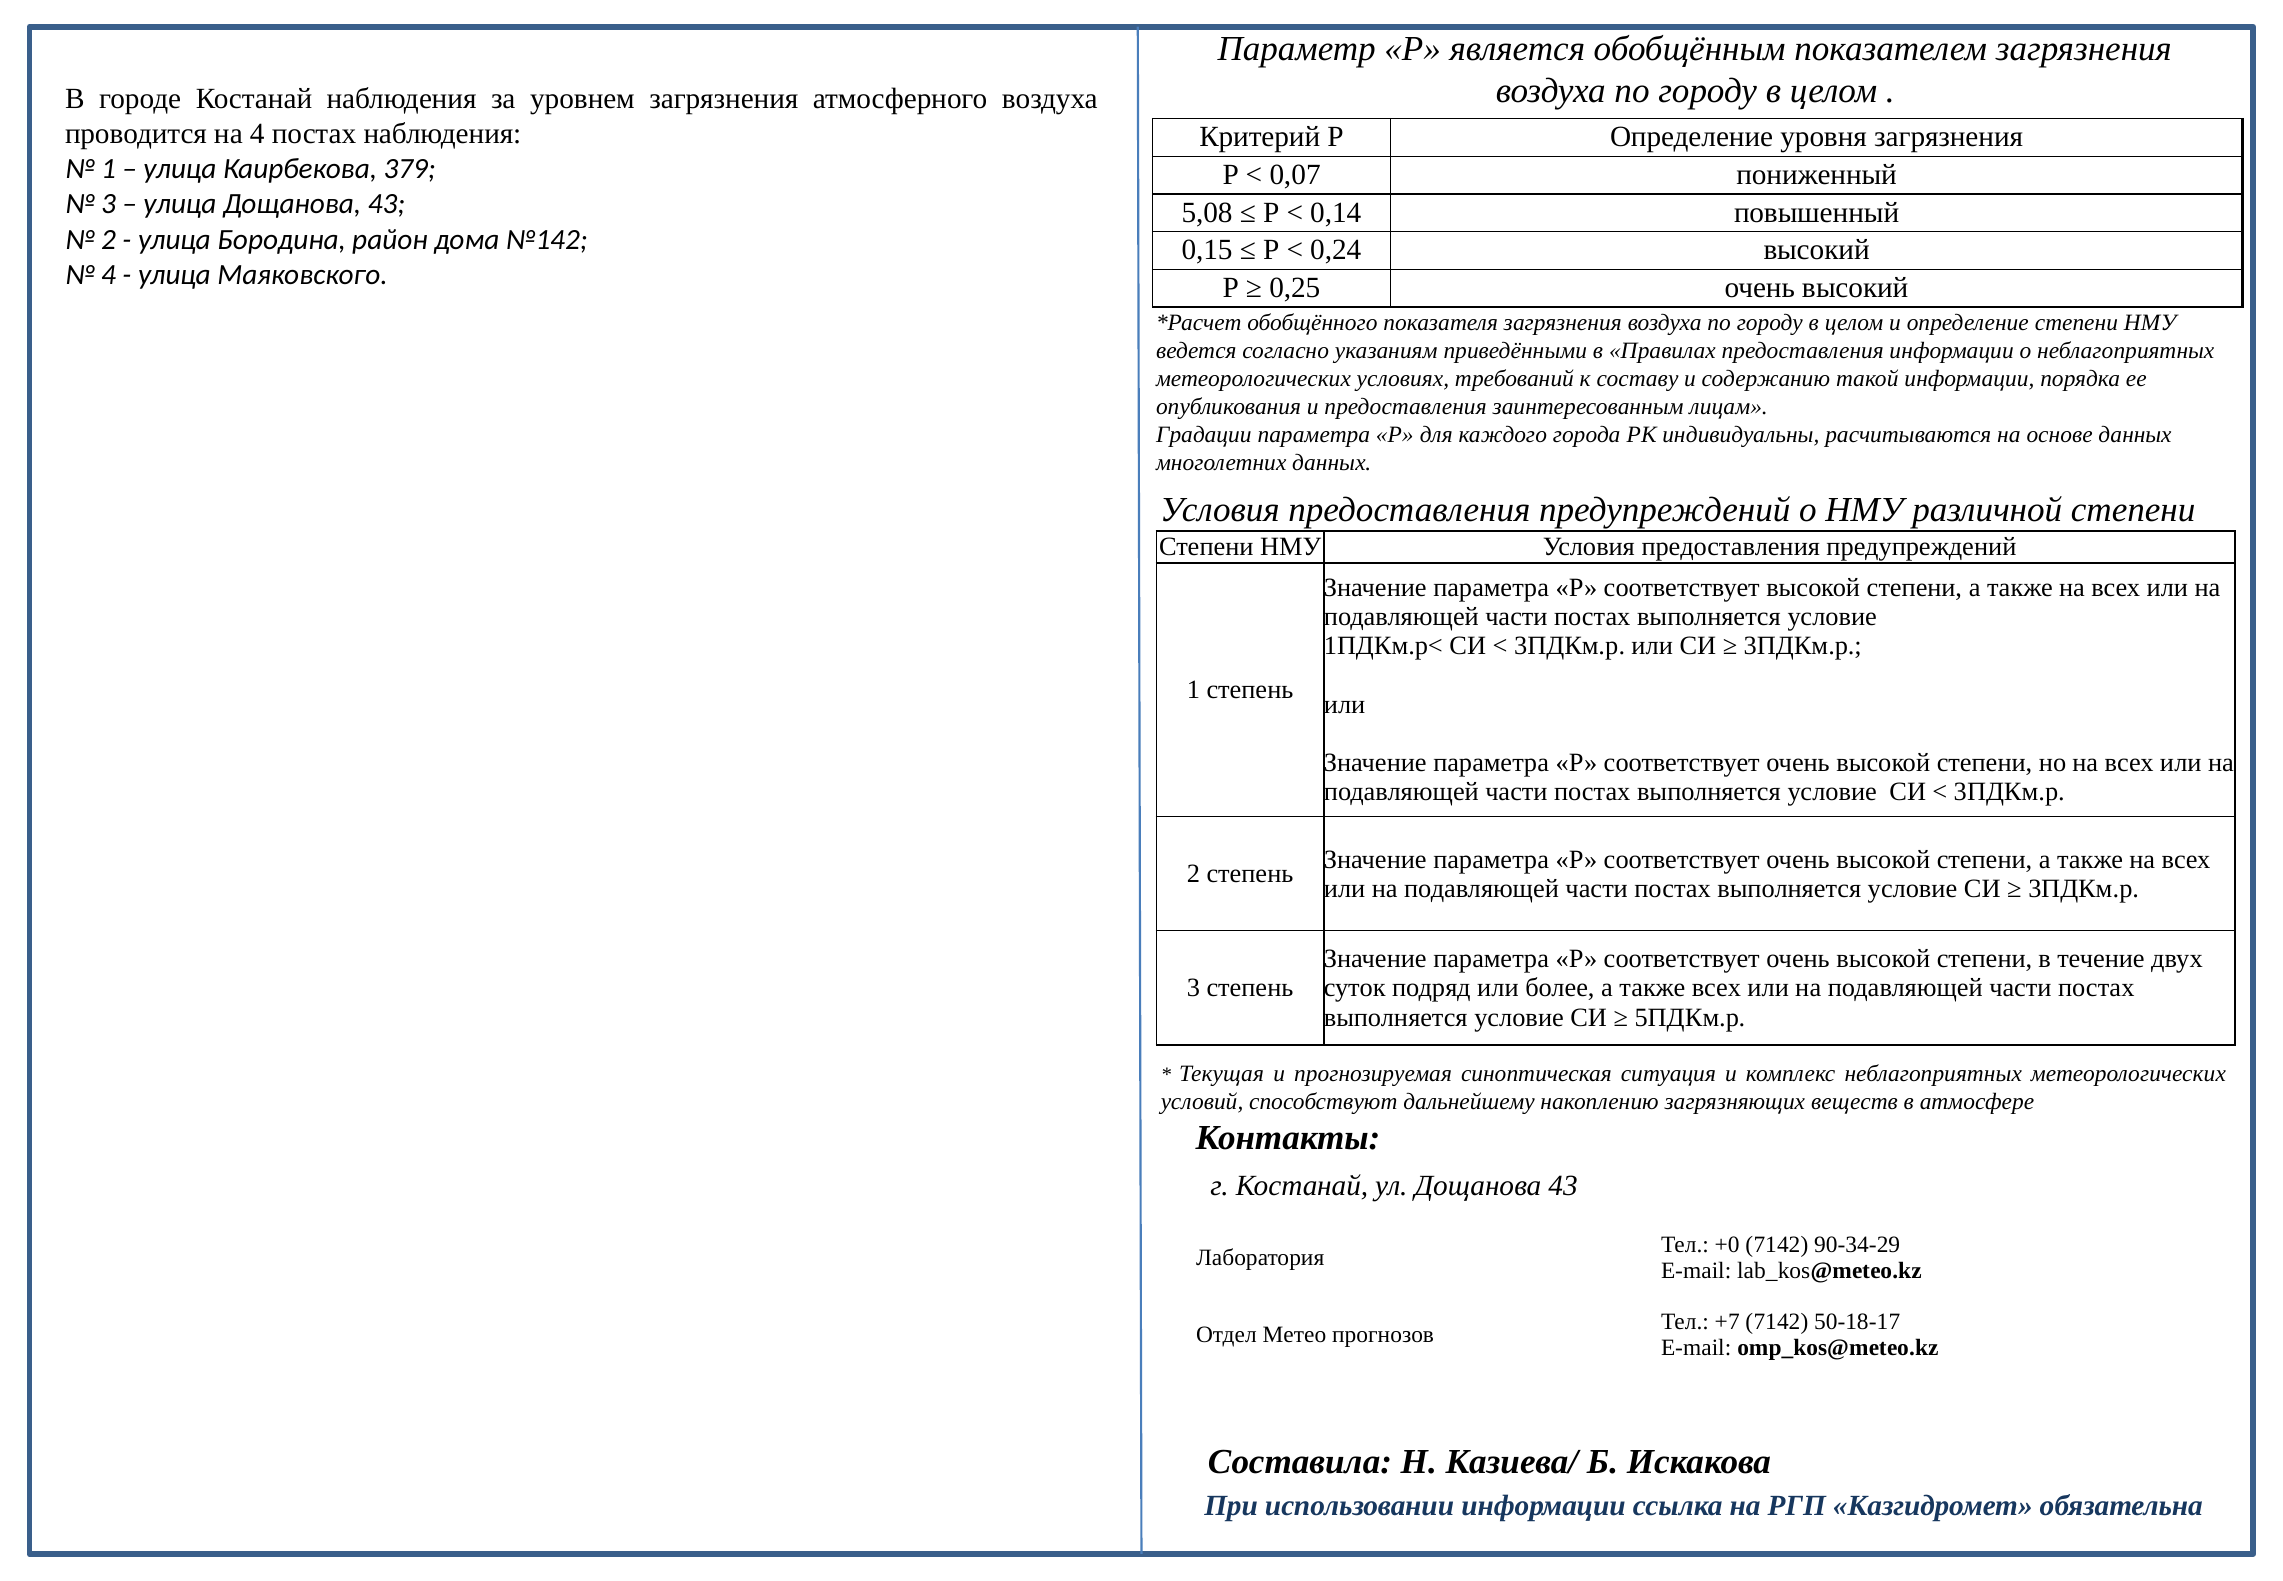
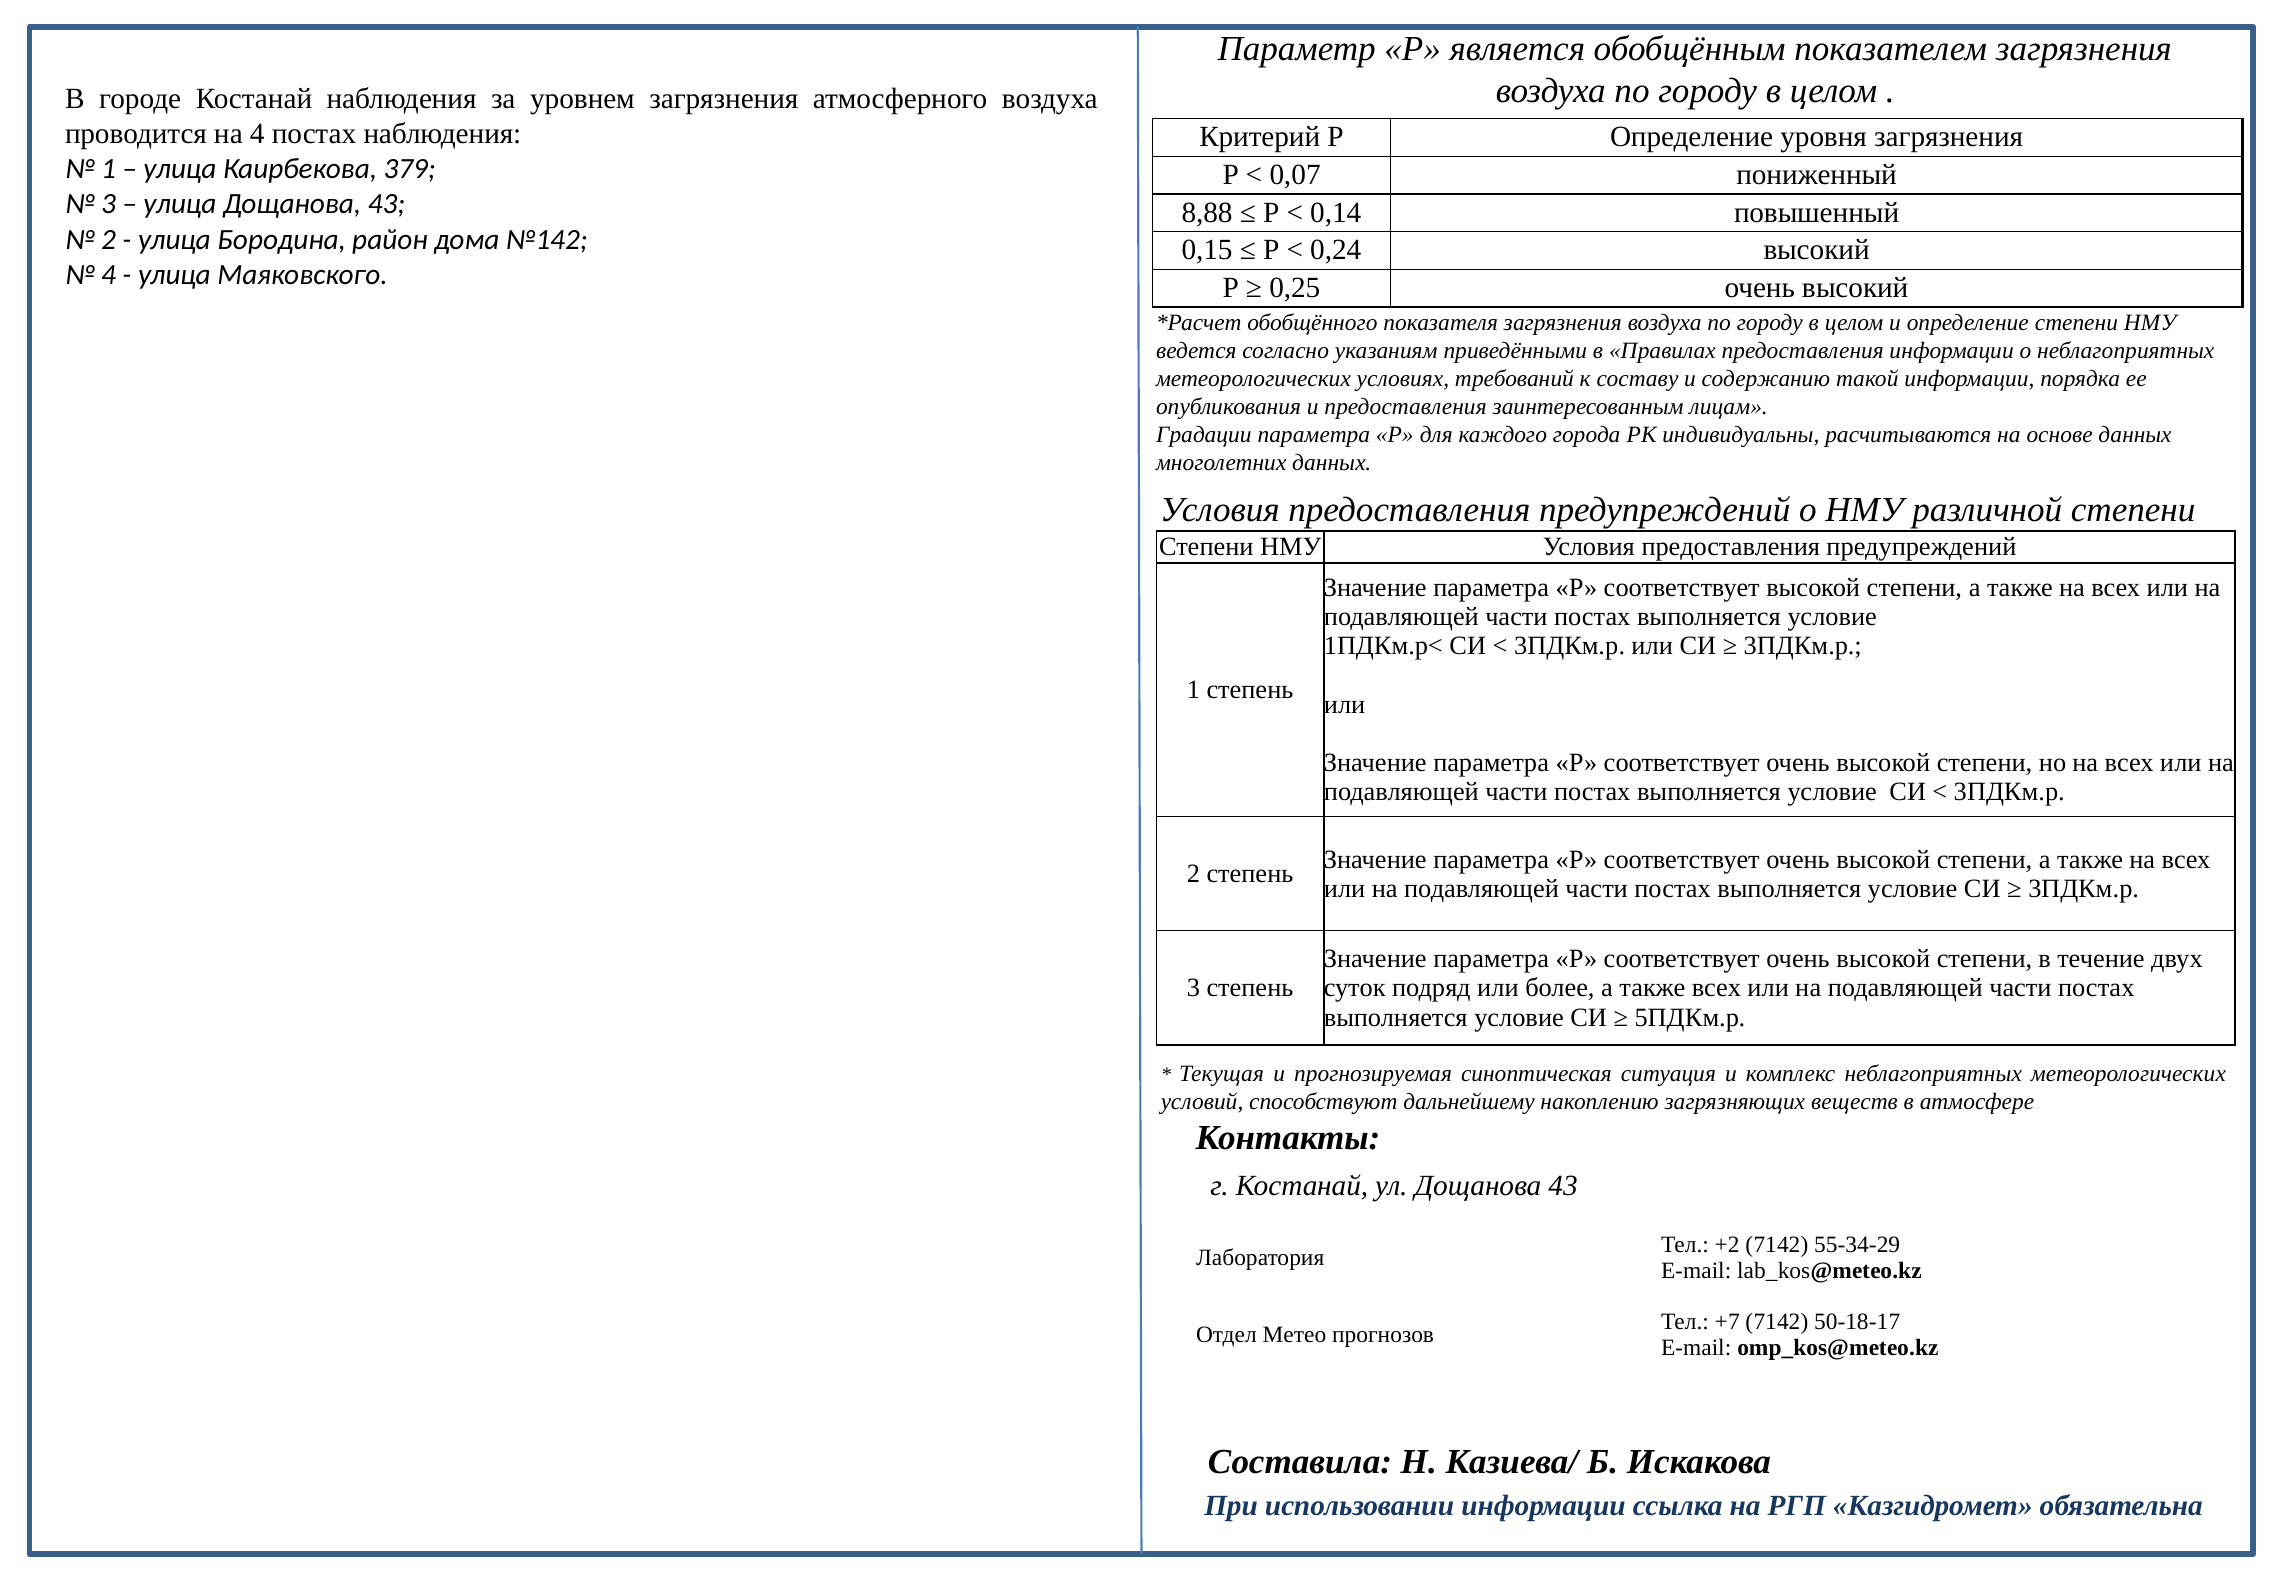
5,08: 5,08 -> 8,88
+0: +0 -> +2
90-34-29: 90-34-29 -> 55-34-29
